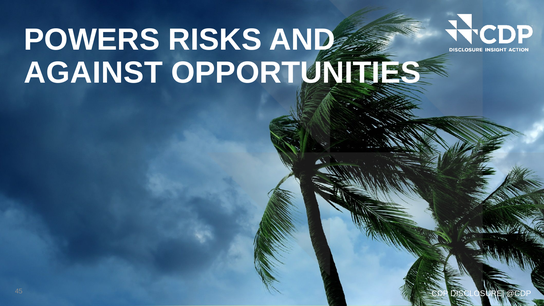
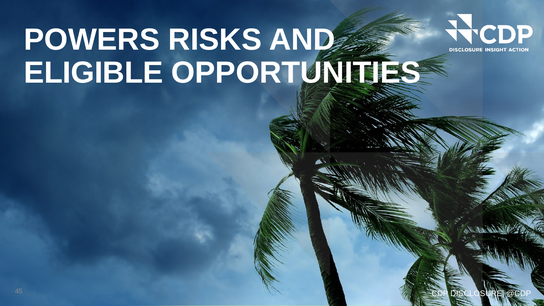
AGAINST: AGAINST -> ELIGIBLE
